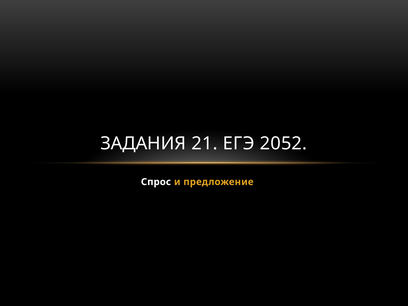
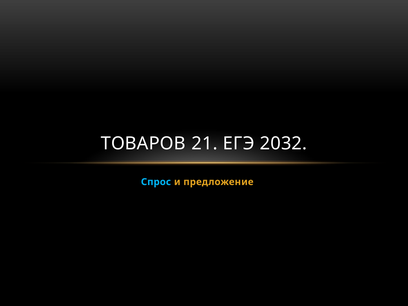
ЗАДАНИЯ: ЗАДАНИЯ -> ТОВАРОВ
2052: 2052 -> 2032
Спрос colour: white -> light blue
